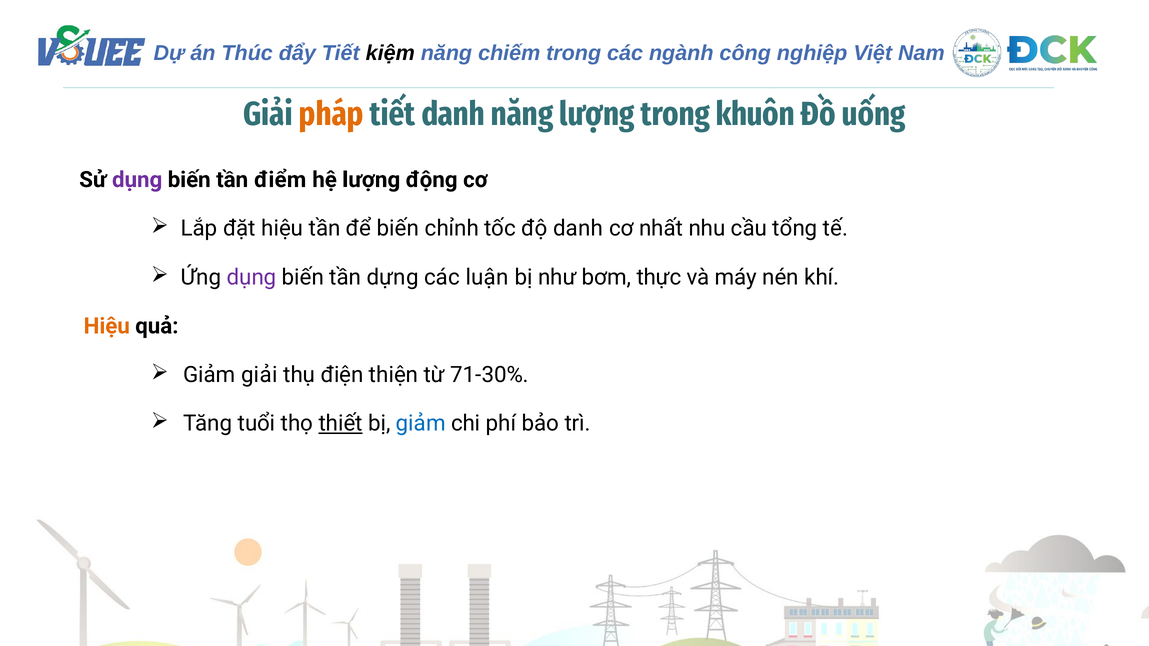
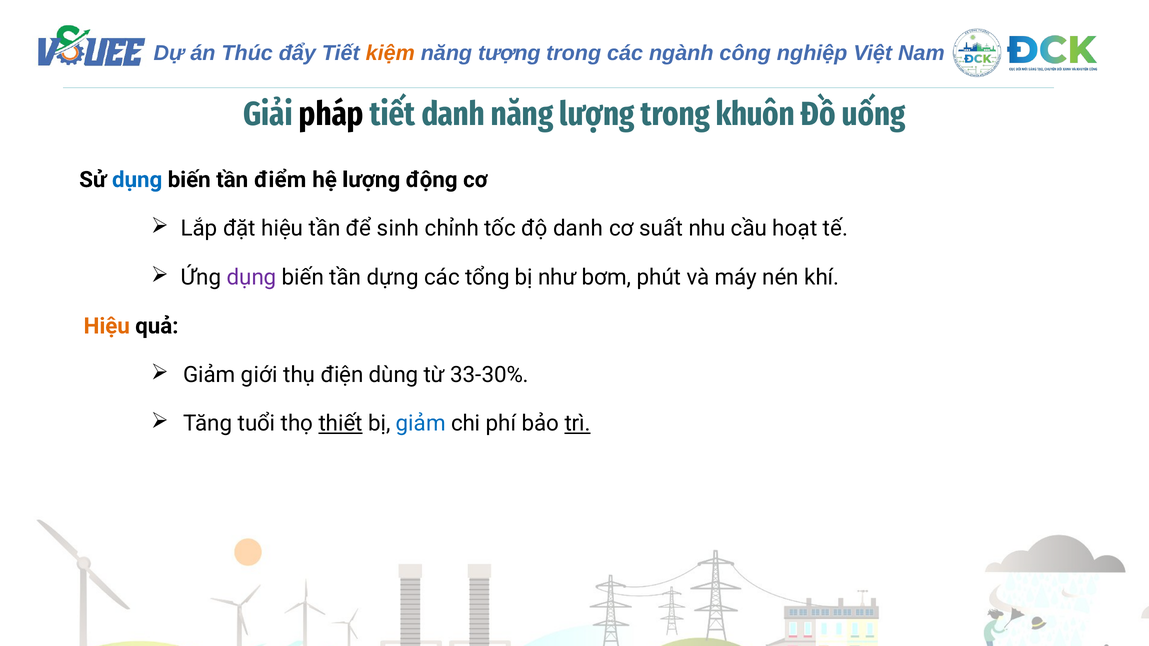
kiệm colour: black -> orange
chiếm: chiếm -> tượng
pháp colour: orange -> black
dụng at (137, 180) colour: purple -> blue
để biến: biến -> sinh
nhất: nhất -> suất
tổng: tổng -> hoạt
luận: luận -> tổng
thực: thực -> phút
Giảm giải: giải -> giới
thiện: thiện -> dùng
71-30%: 71-30% -> 33-30%
trì underline: none -> present
